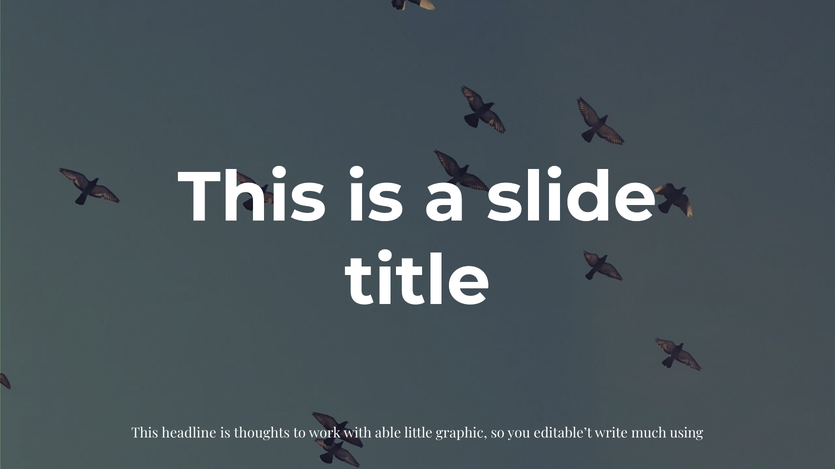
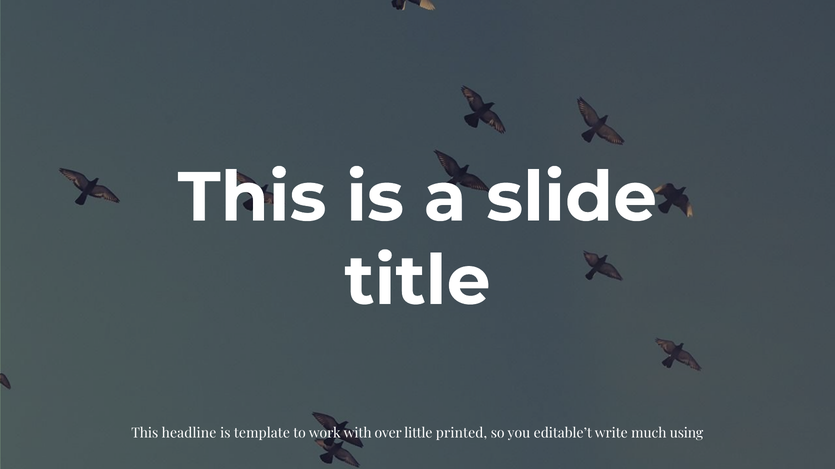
thoughts: thoughts -> template
able: able -> over
graphic: graphic -> printed
